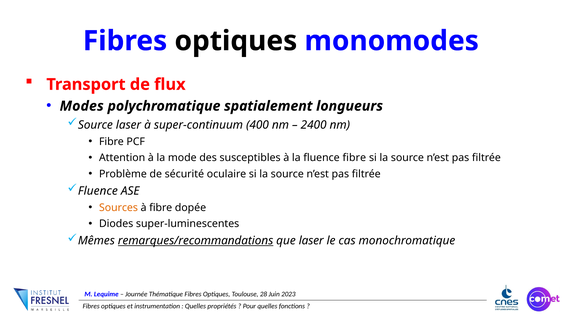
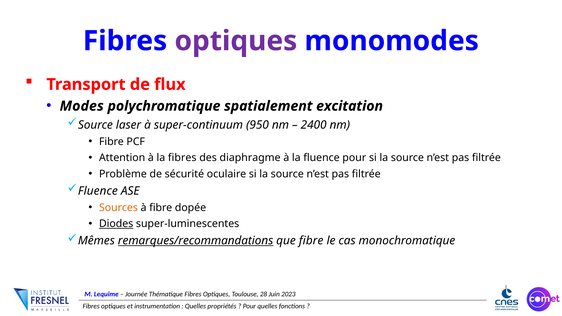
optiques at (236, 41) colour: black -> purple
longueurs: longueurs -> excitation
400: 400 -> 950
la mode: mode -> fibres
susceptibles: susceptibles -> diaphragme
fluence fibre: fibre -> pour
Diodes underline: none -> present
que laser: laser -> fibre
